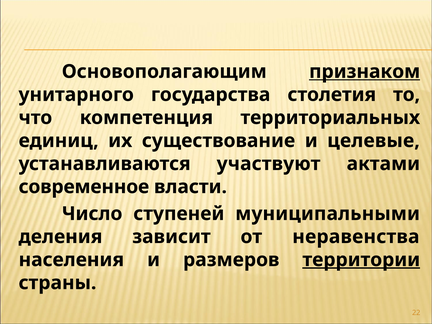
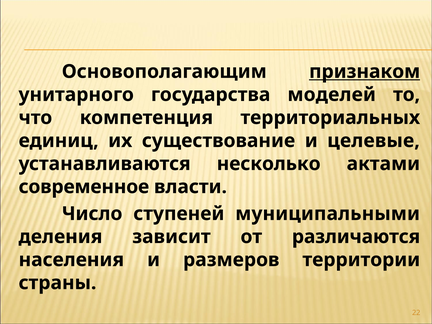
столетия: столетия -> моделей
участвуют: участвуют -> несколько
неравенства: неравенства -> различаются
территории underline: present -> none
